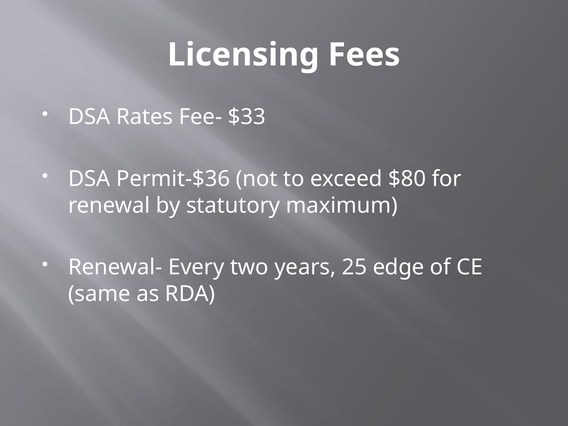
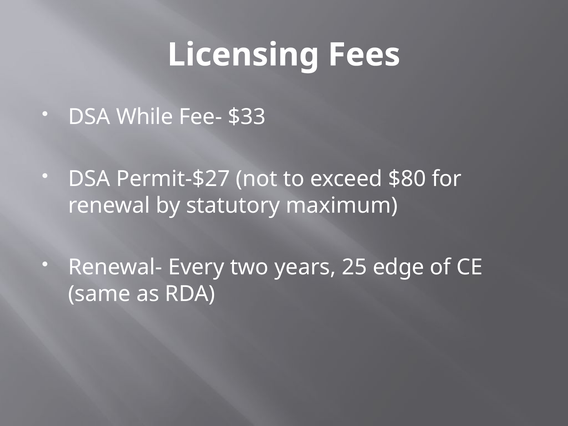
Rates: Rates -> While
Permit-$36: Permit-$36 -> Permit-$27
